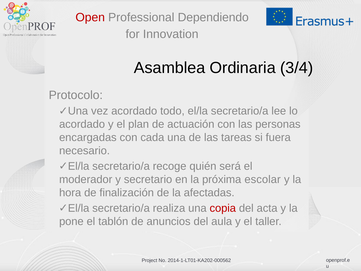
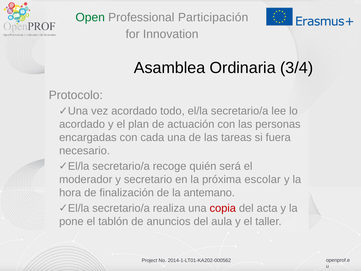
Open colour: red -> green
Dependiendo: Dependiendo -> Participación
afectadas: afectadas -> antemano
